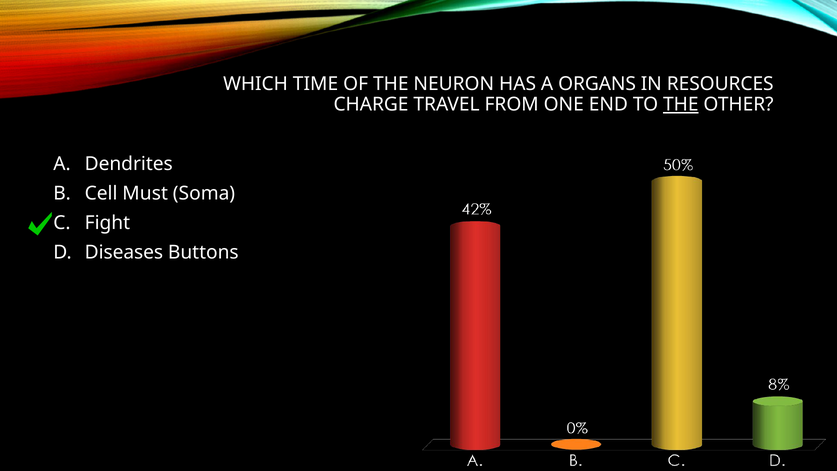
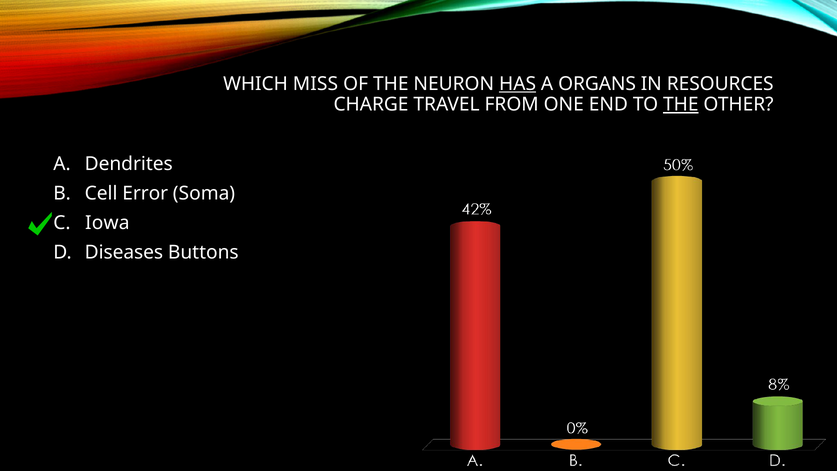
TIME: TIME -> MISS
HAS underline: none -> present
Must: Must -> Error
Fight: Fight -> Iowa
